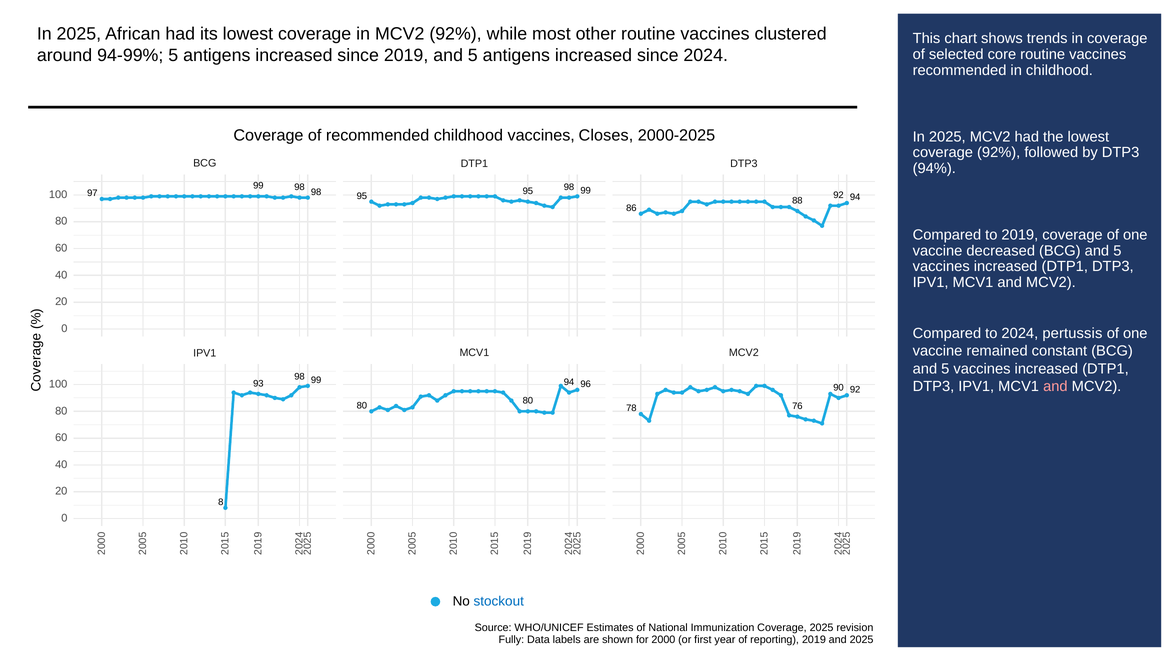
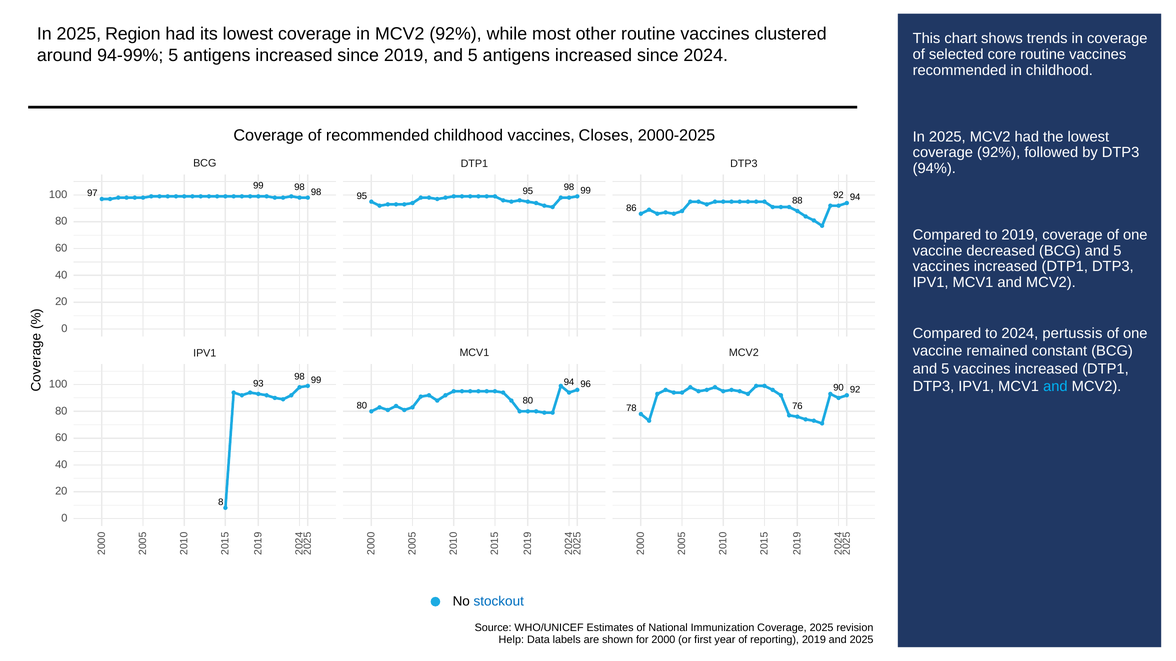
African: African -> Region
and at (1055, 387) colour: pink -> light blue
Fully: Fully -> Help
